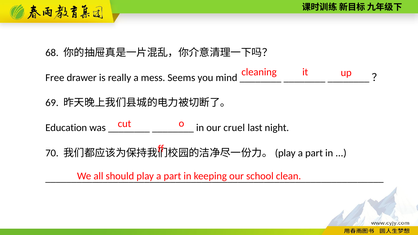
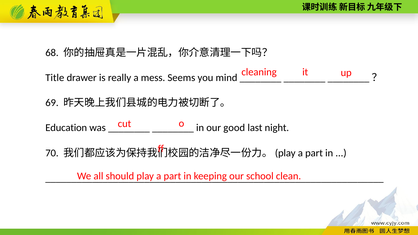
Free: Free -> Title
cruel: cruel -> good
